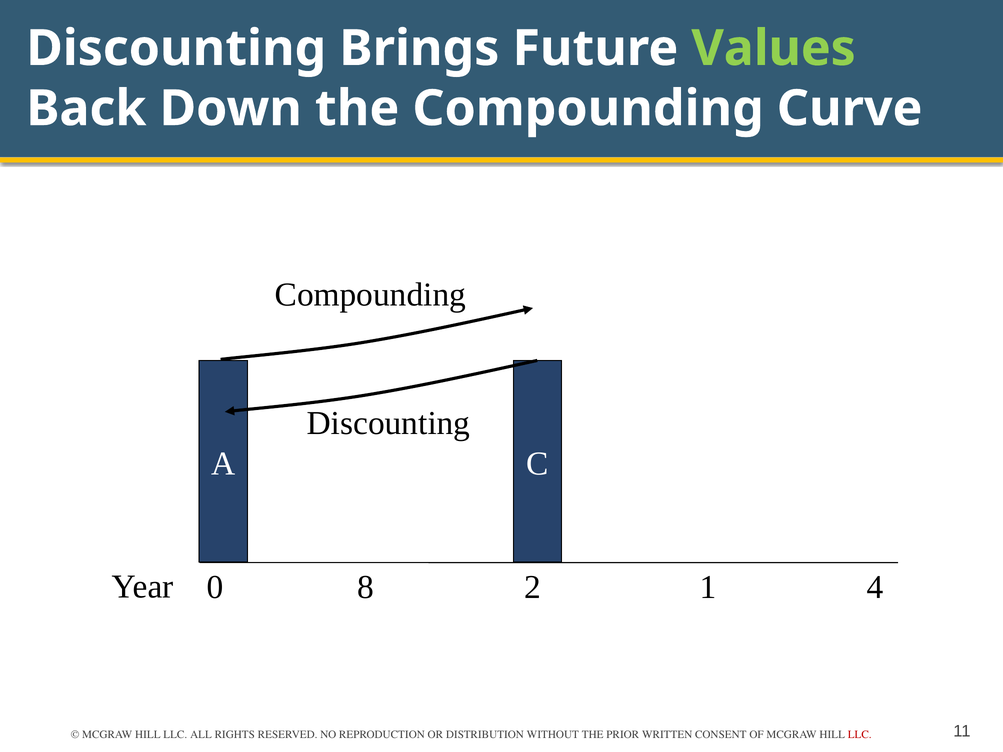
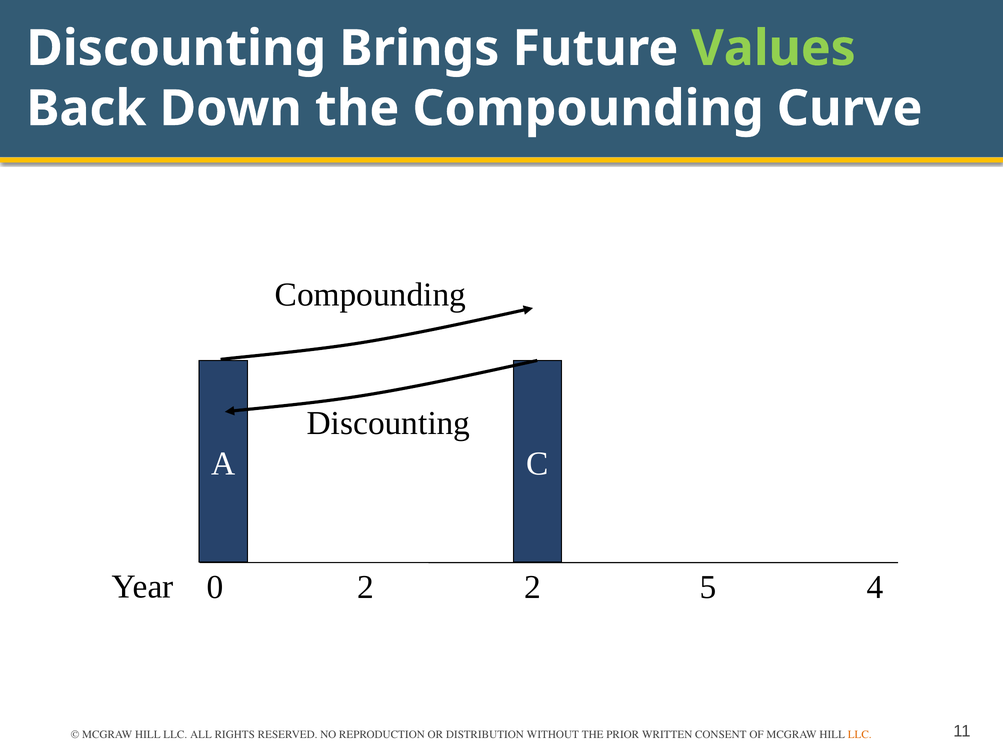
0 8: 8 -> 2
1: 1 -> 5
LLC at (860, 735) colour: red -> orange
